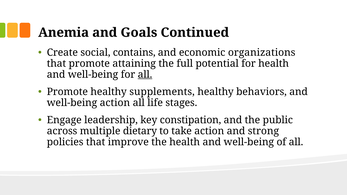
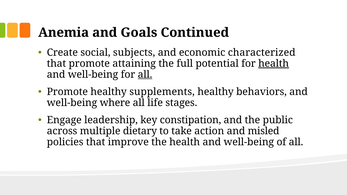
contains: contains -> subjects
organizations: organizations -> characterized
health at (274, 64) underline: none -> present
well-being action: action -> where
strong: strong -> misled
